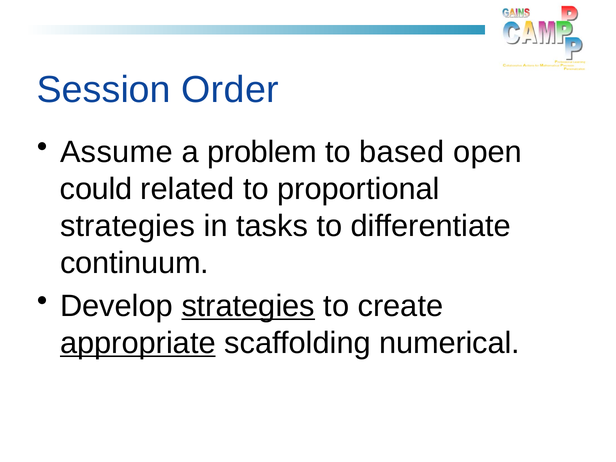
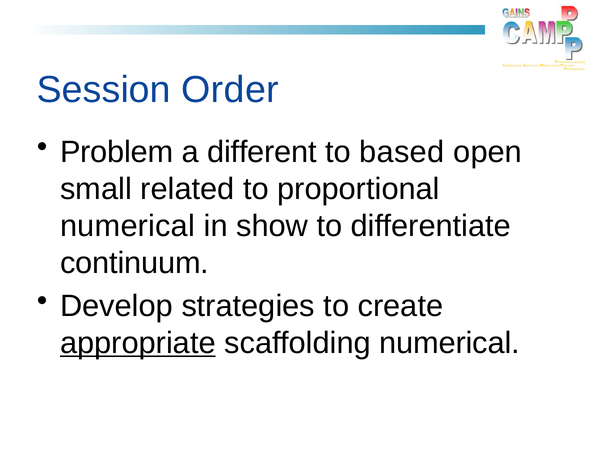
Assume: Assume -> Problem
problem: problem -> different
could: could -> small
strategies at (128, 226): strategies -> numerical
tasks: tasks -> show
strategies at (248, 306) underline: present -> none
